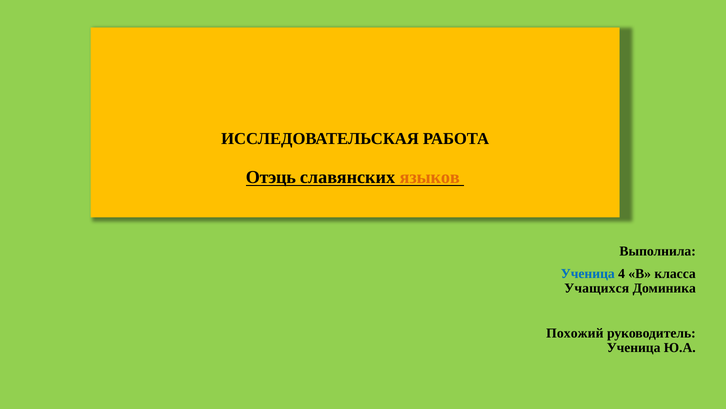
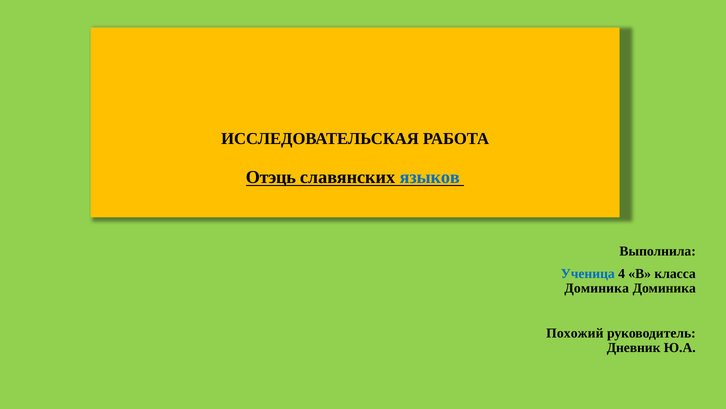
языков colour: orange -> blue
Учащихся at (597, 288): Учащихся -> Доминика
Ученица at (634, 347): Ученица -> Дневник
